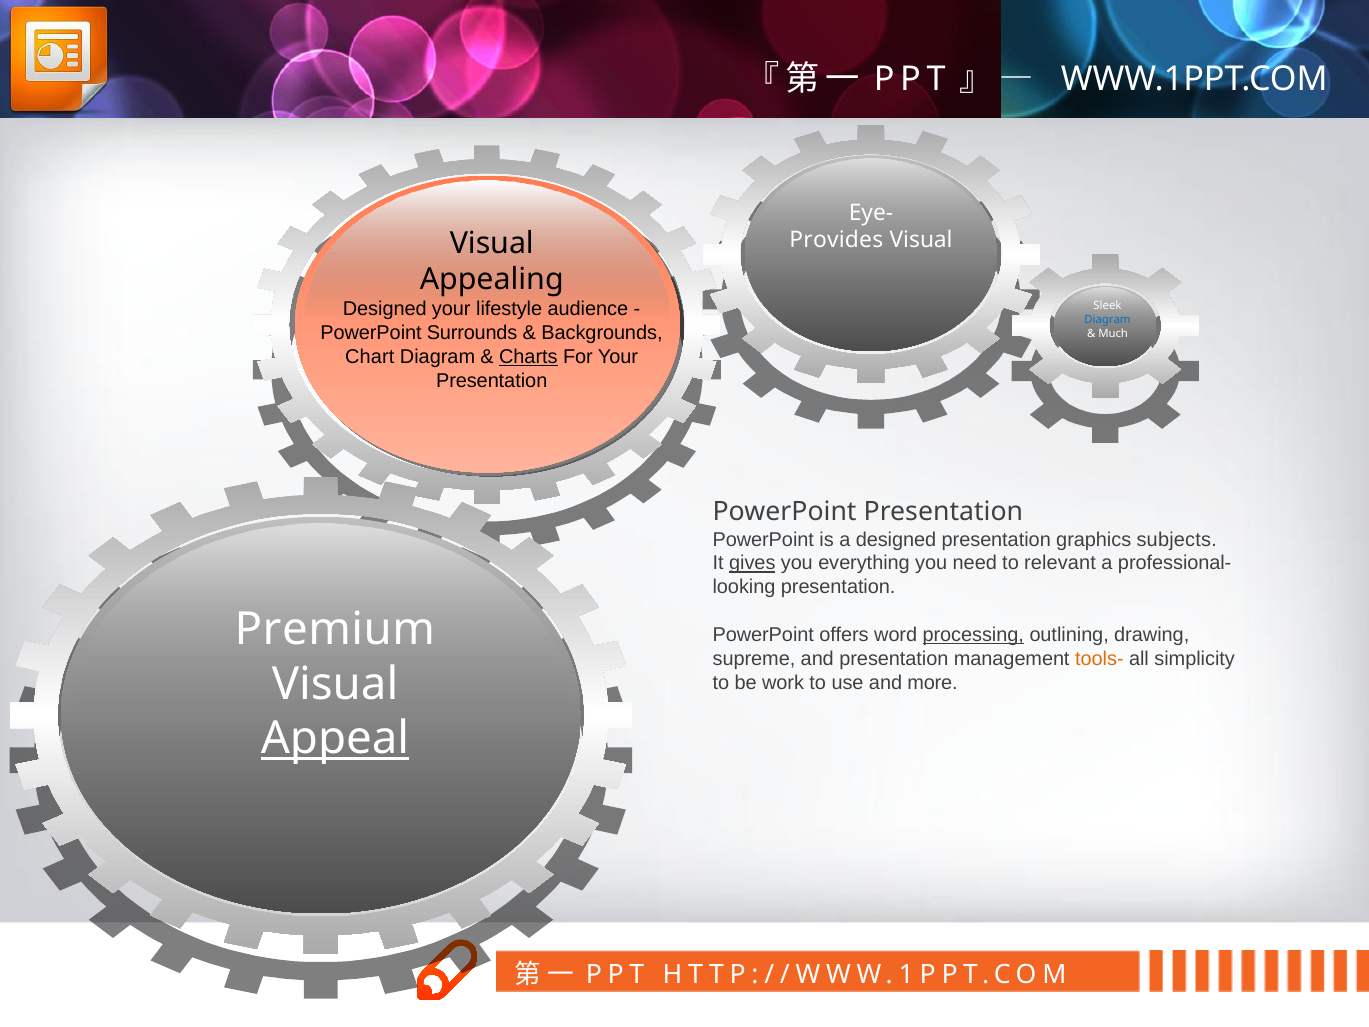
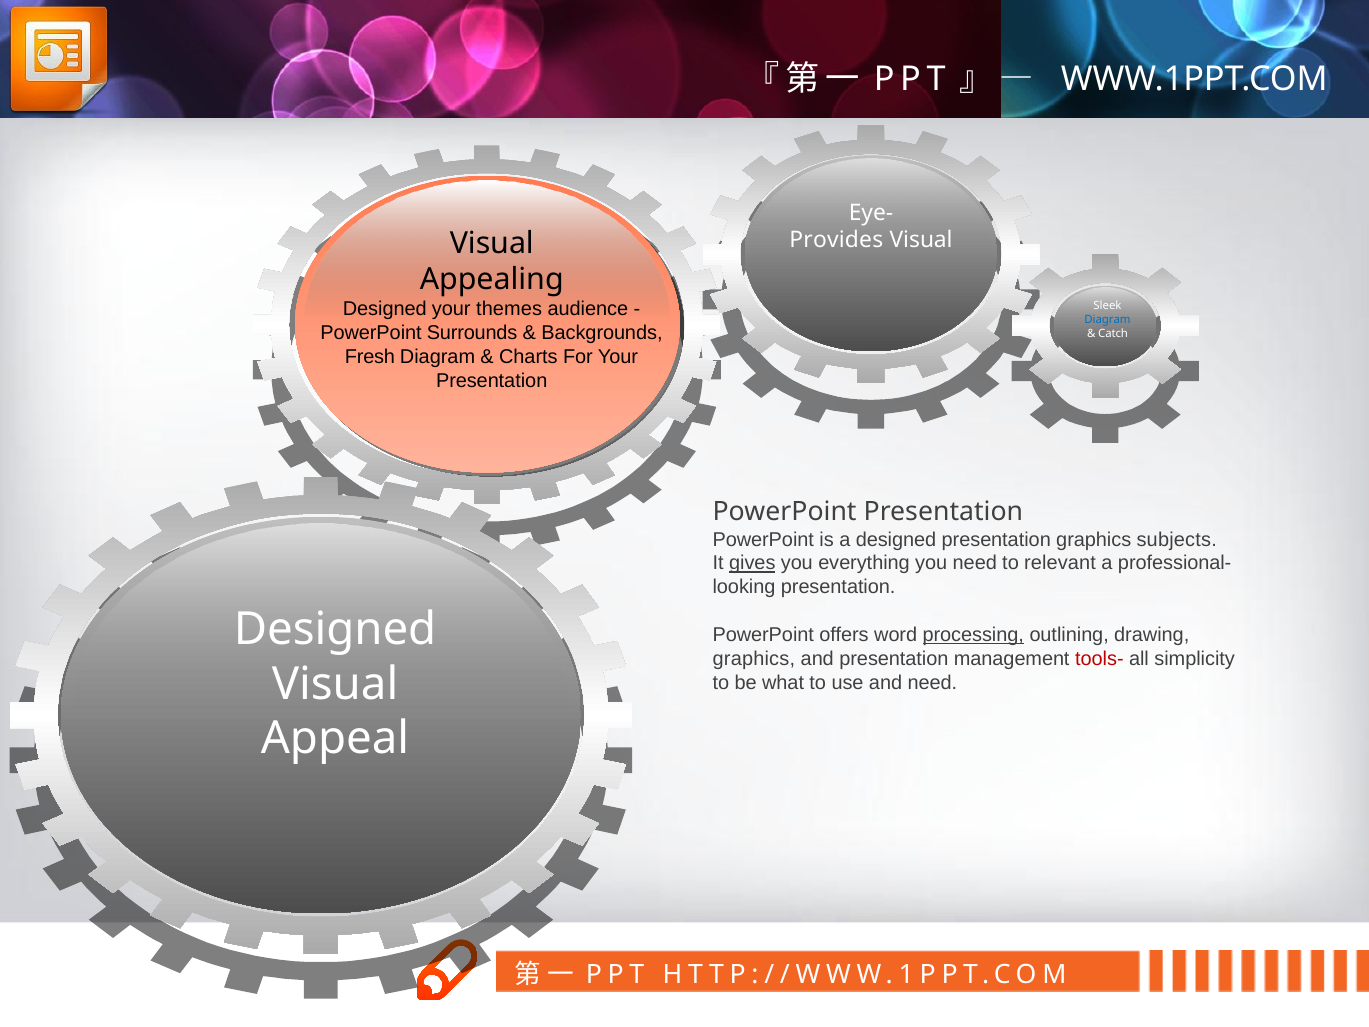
lifestyle: lifestyle -> themes
Much: Much -> Catch
Chart: Chart -> Fresh
Charts underline: present -> none
Premium at (335, 629): Premium -> Designed
supreme at (754, 659): supreme -> graphics
tools- colour: orange -> red
work: work -> what
and more: more -> need
Appeal underline: present -> none
